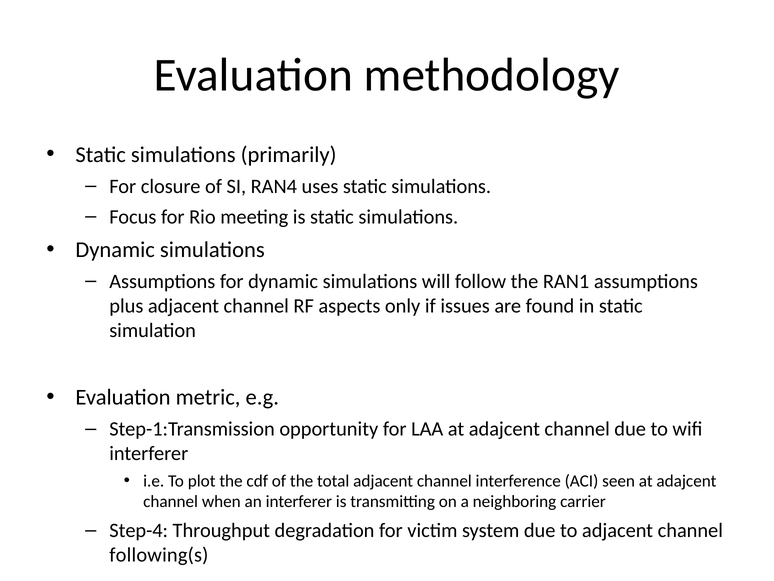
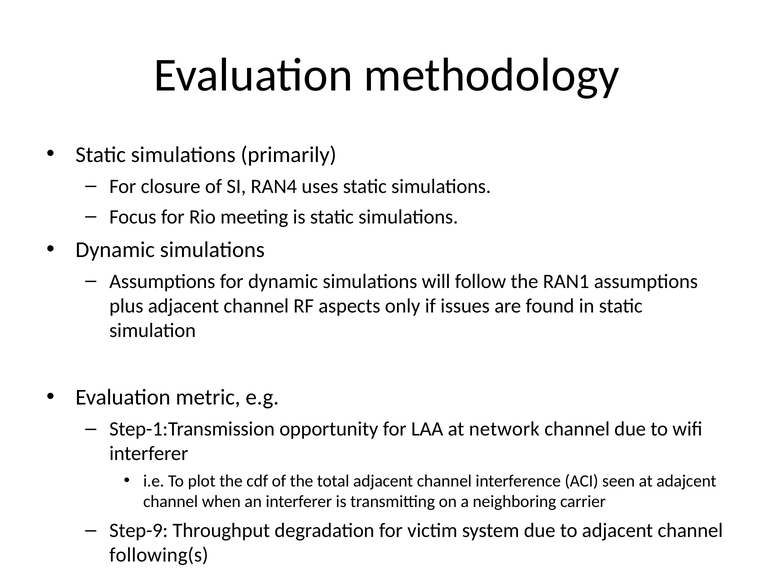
LAA at adajcent: adajcent -> network
Step-4: Step-4 -> Step-9
